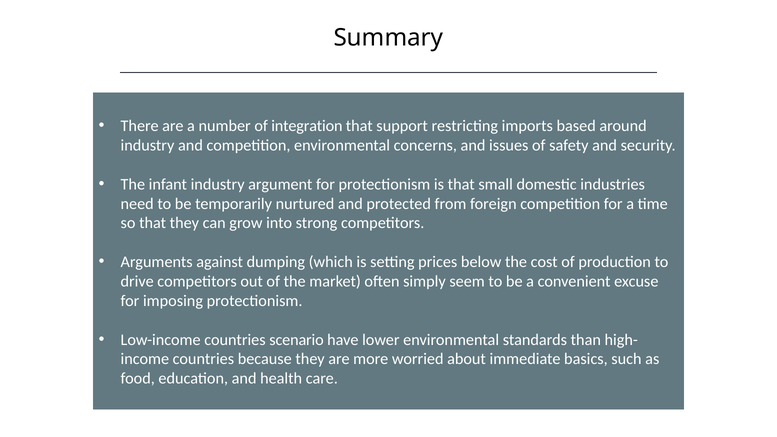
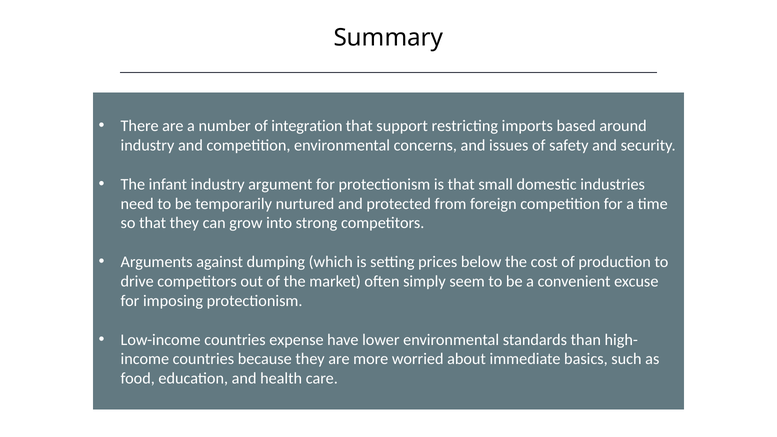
scenario: scenario -> expense
